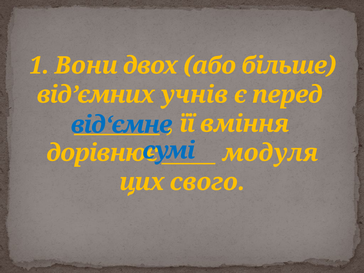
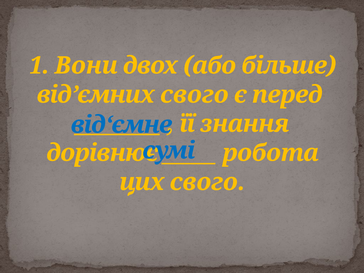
від’ємних учнів: учнів -> свого
вміння: вміння -> знання
модуля: модуля -> робота
